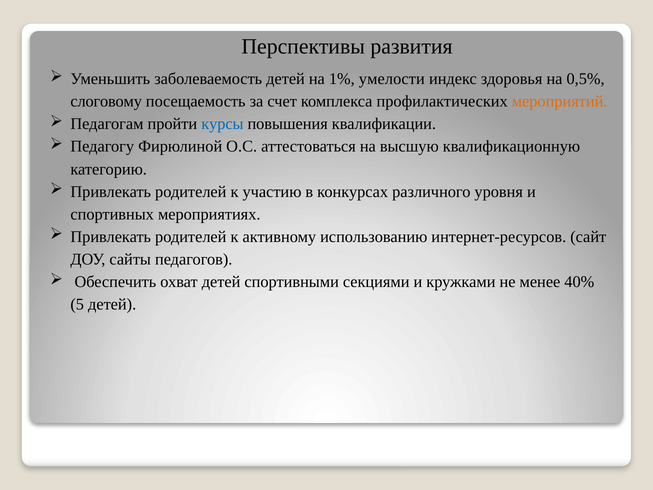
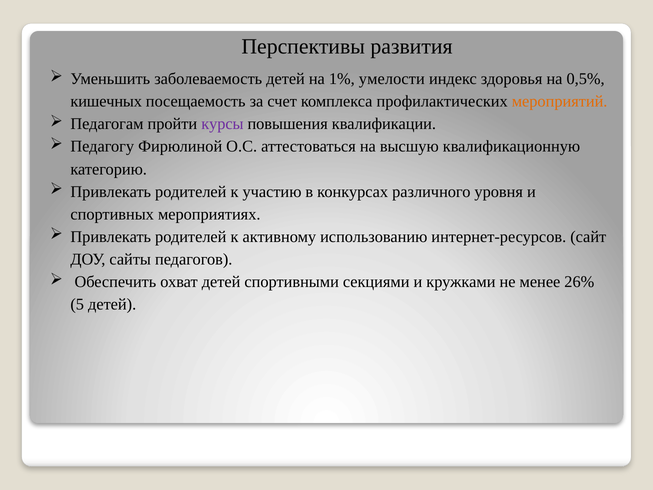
слоговому: слоговому -> кишечных
курсы colour: blue -> purple
40%: 40% -> 26%
